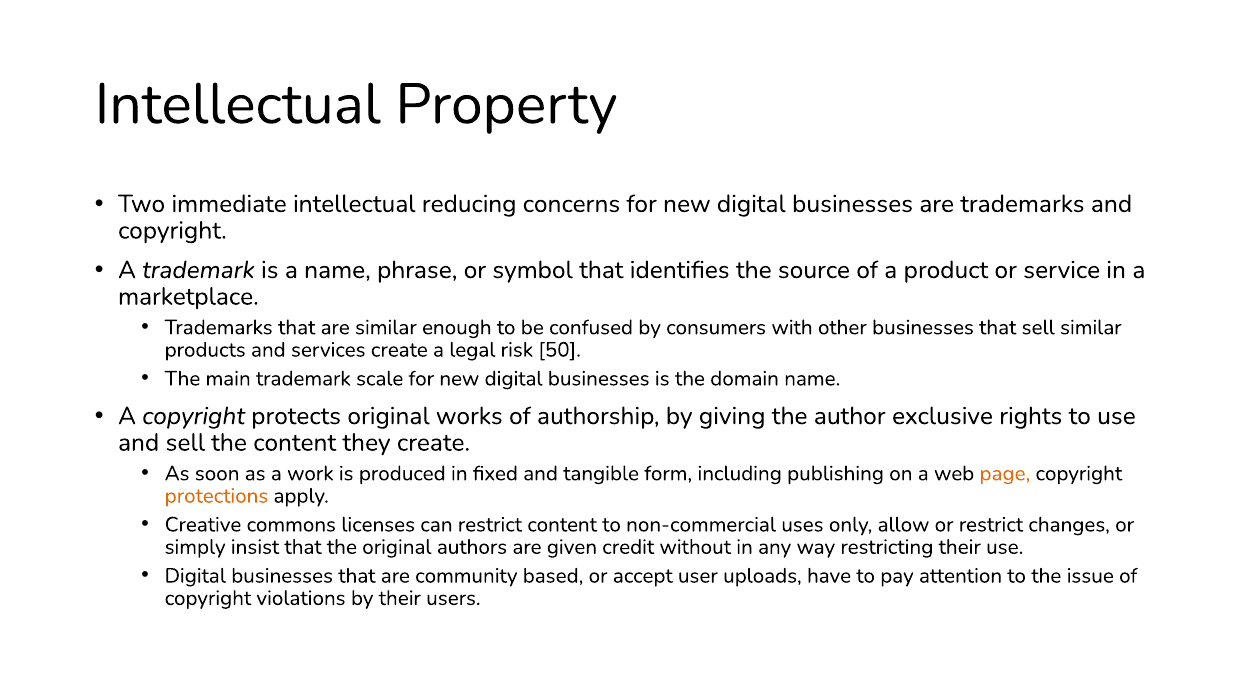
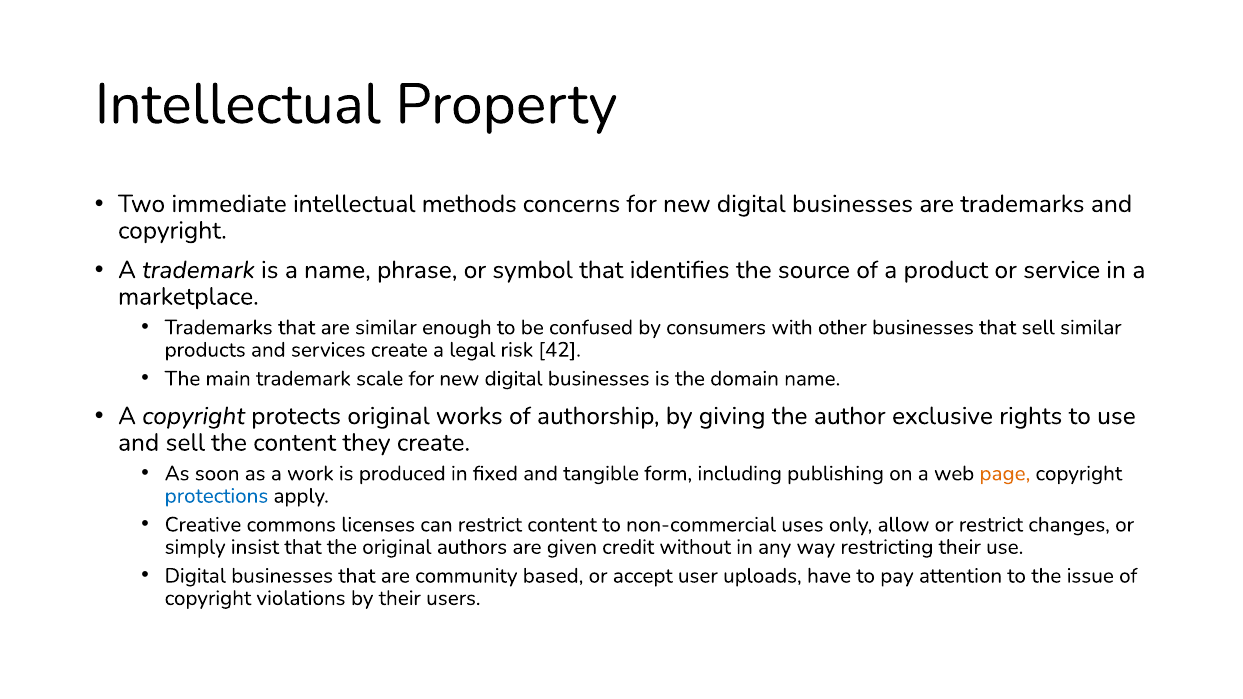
reducing: reducing -> methods
50: 50 -> 42
protections colour: orange -> blue
